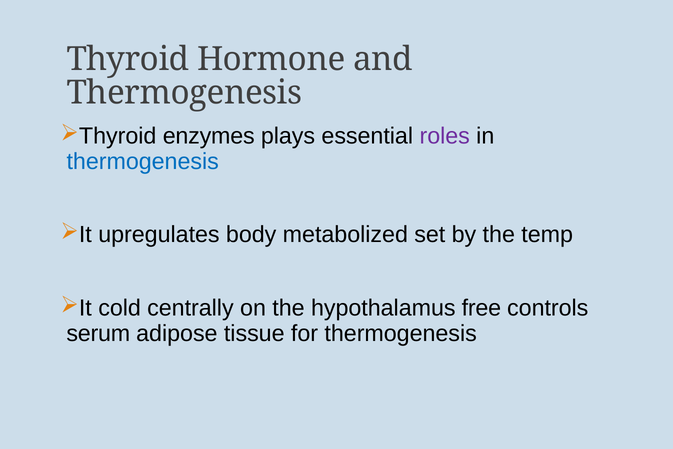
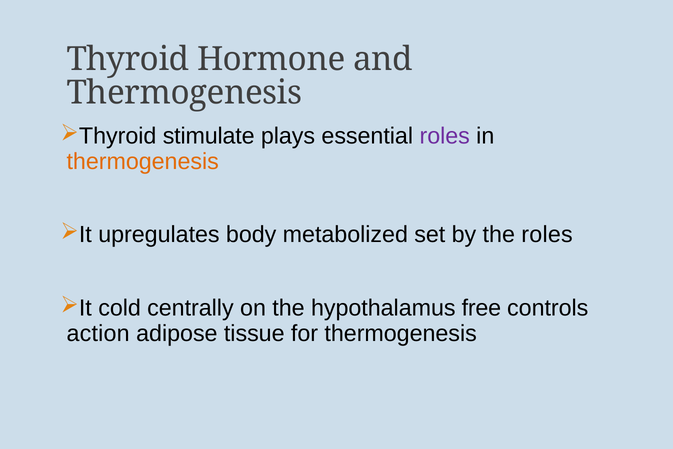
enzymes: enzymes -> stimulate
thermogenesis at (143, 161) colour: blue -> orange
the temp: temp -> roles
serum: serum -> action
